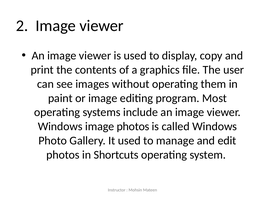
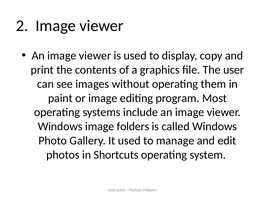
image photos: photos -> folders
